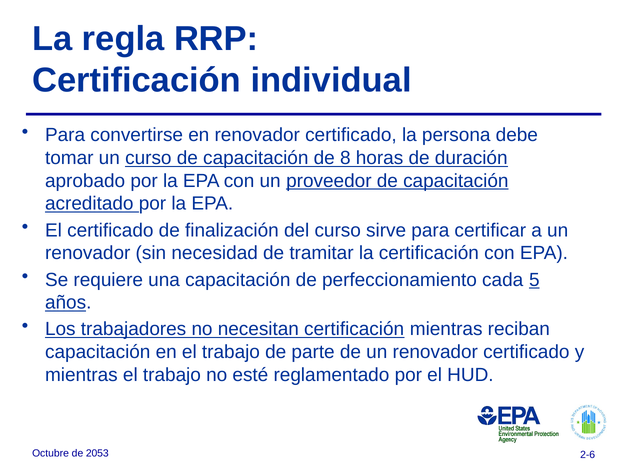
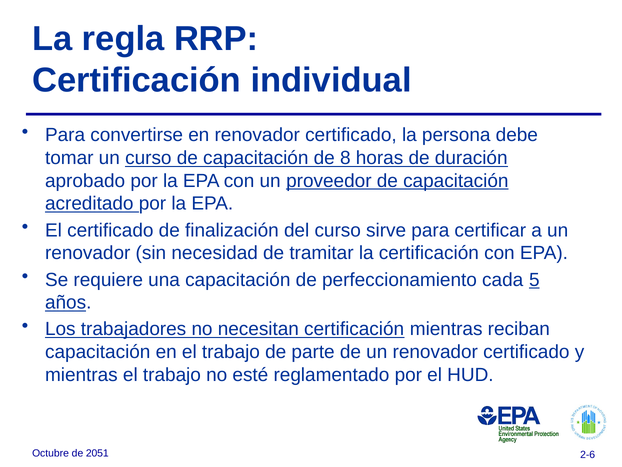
2053: 2053 -> 2051
